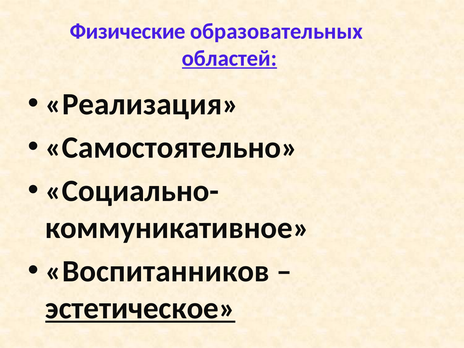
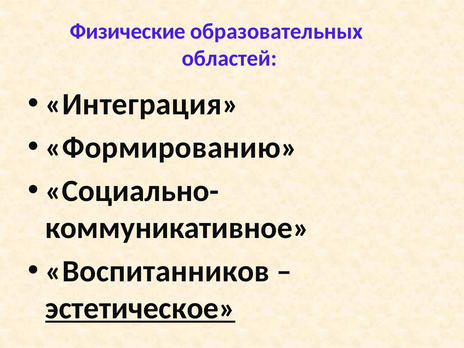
областей underline: present -> none
Реализация: Реализация -> Интеграция
Самостоятельно: Самостоятельно -> Формированию
